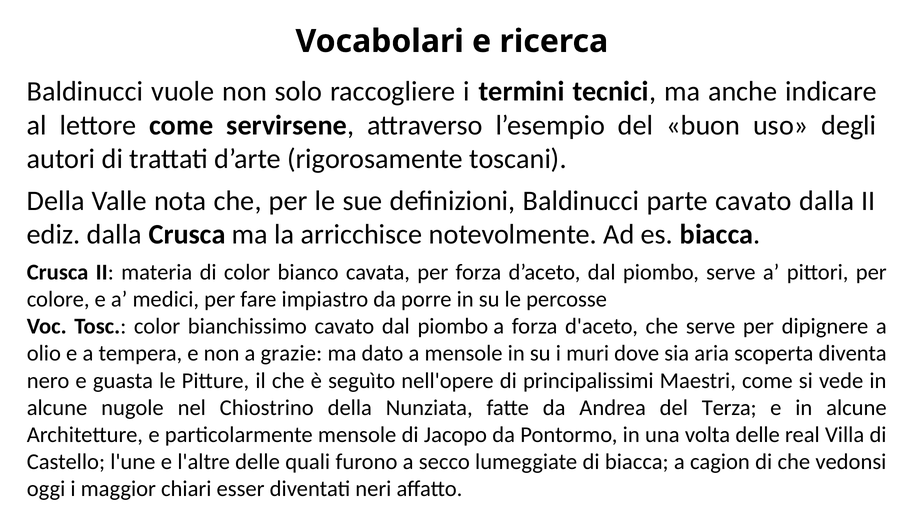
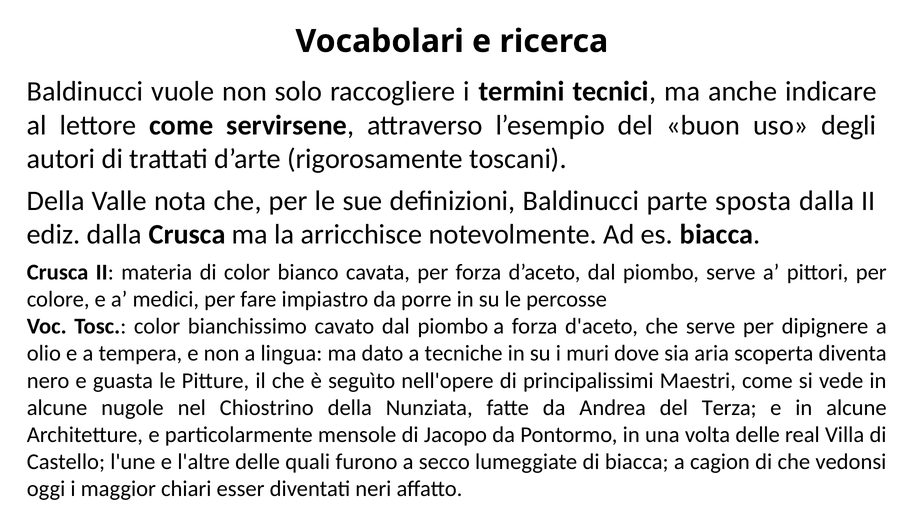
parte cavato: cavato -> sposta
grazie: grazie -> lingua
a mensole: mensole -> tecniche
